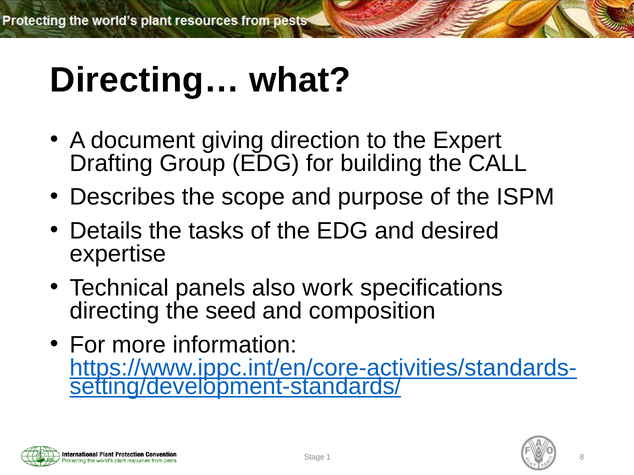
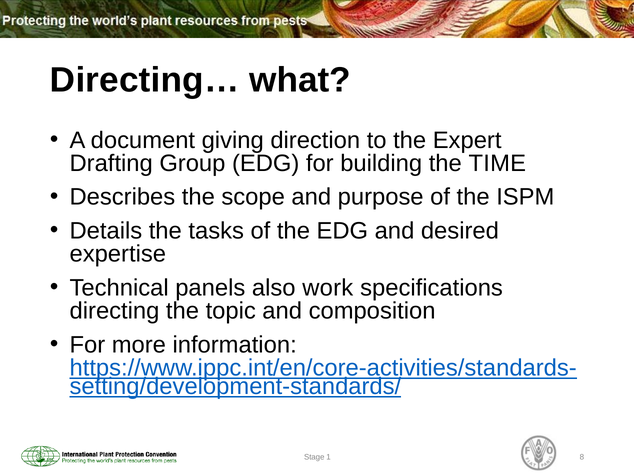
CALL: CALL -> TIME
seed: seed -> topic
